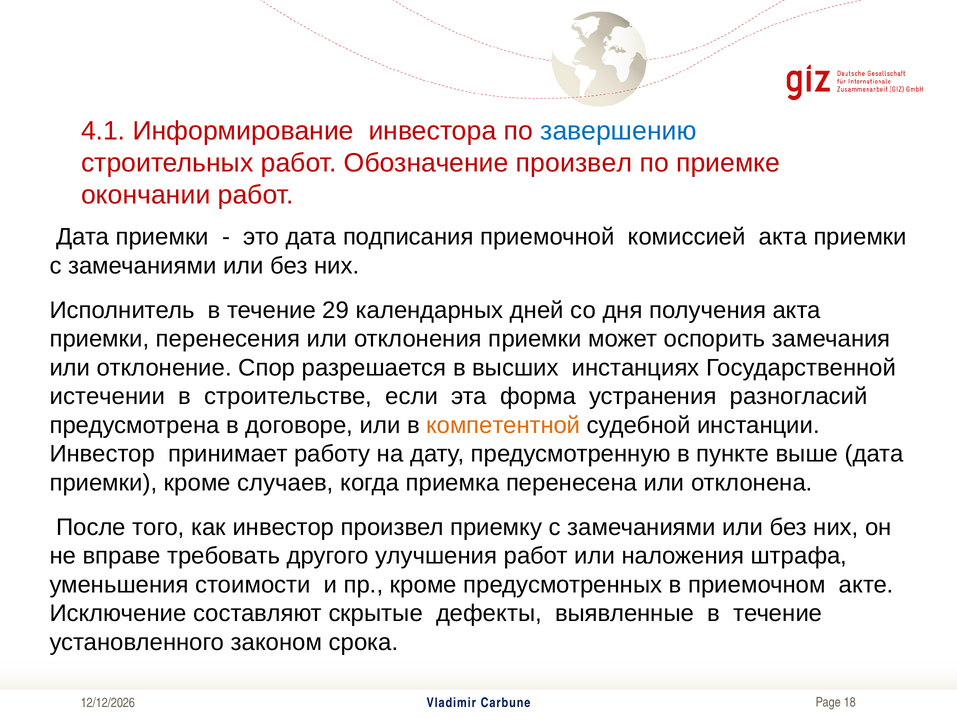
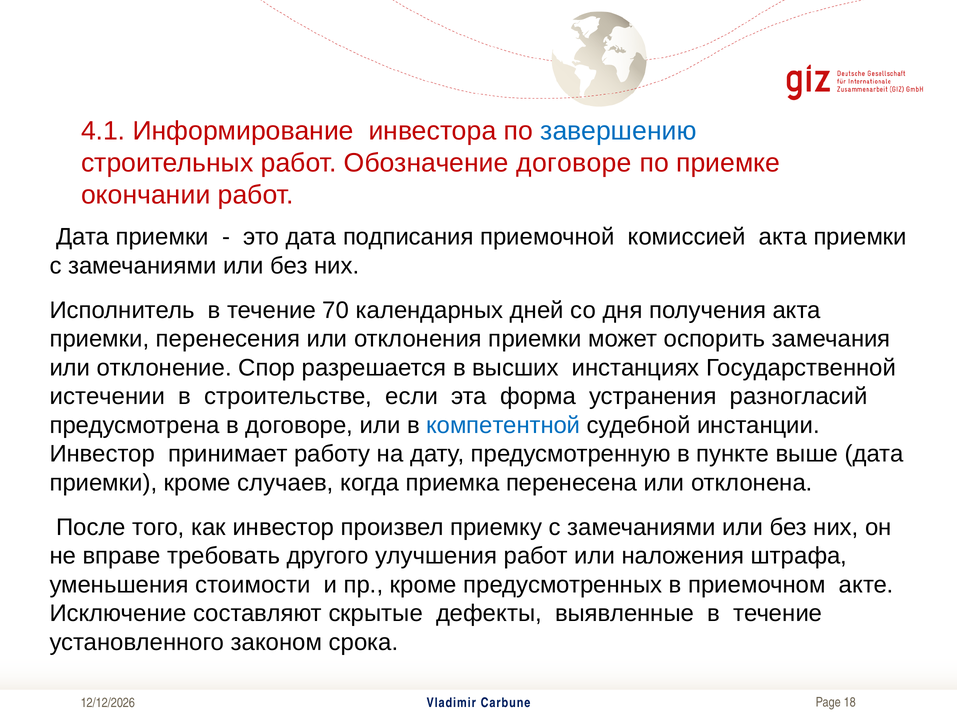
Обозначение произвел: произвел -> договоре
29: 29 -> 70
компетентной colour: orange -> blue
